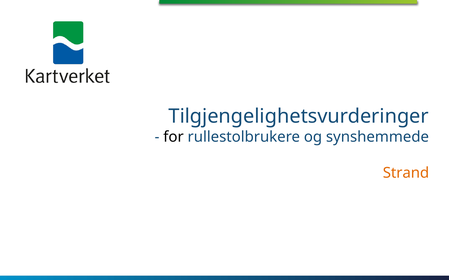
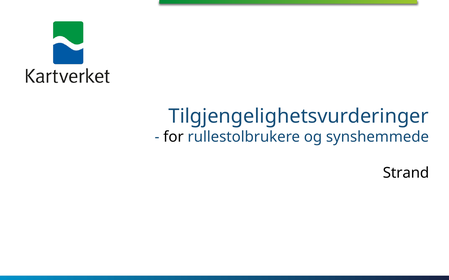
Strand colour: orange -> black
